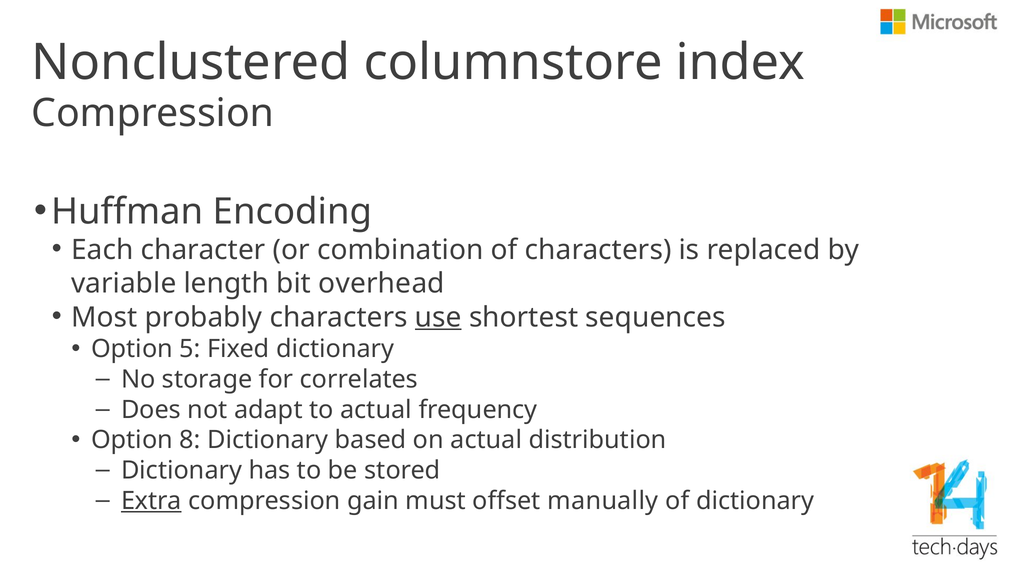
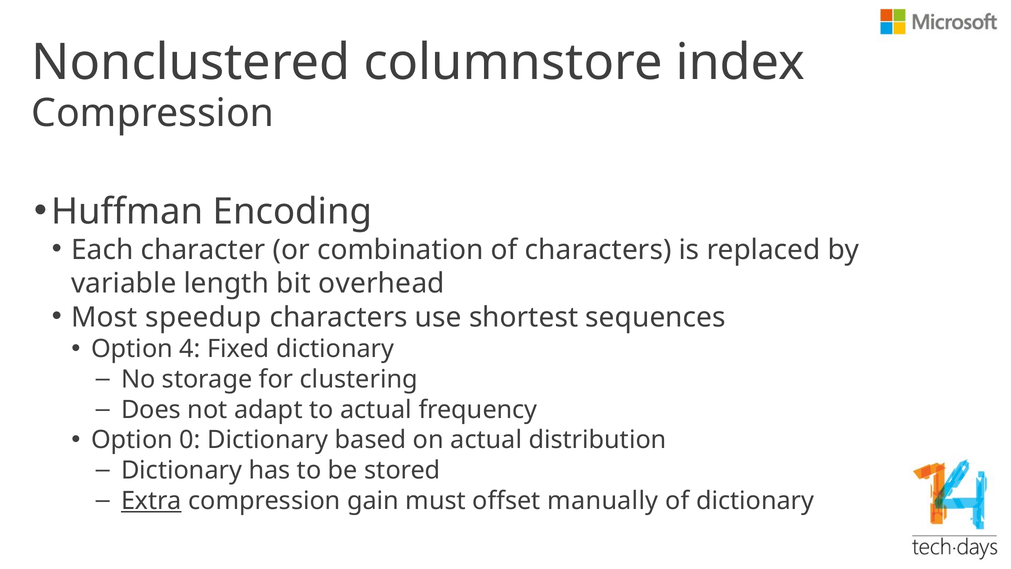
probably: probably -> speedup
use underline: present -> none
5: 5 -> 4
correlates: correlates -> clustering
8: 8 -> 0
